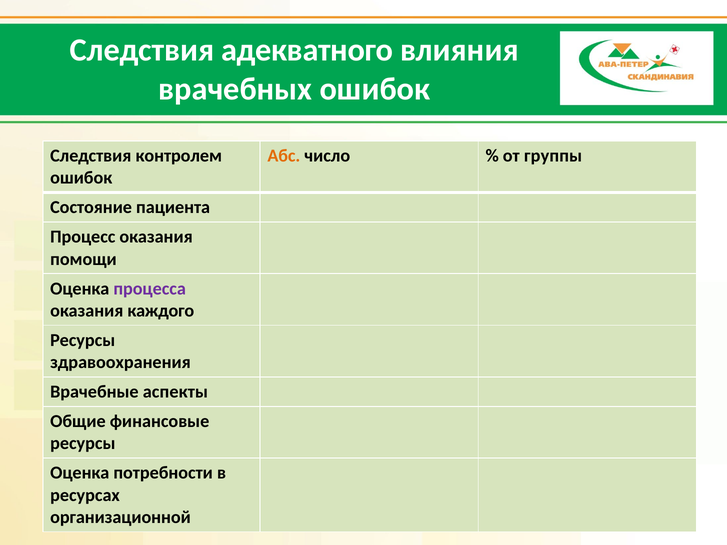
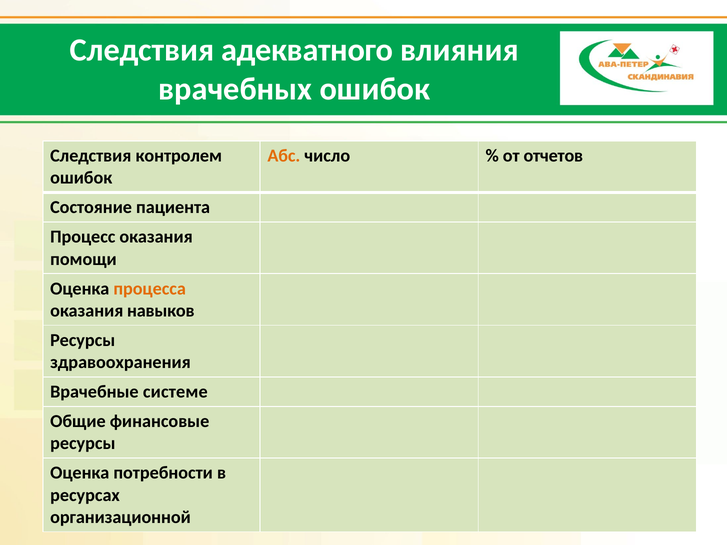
группы: группы -> отчетов
процесса colour: purple -> orange
каждого: каждого -> навыков
аспекты: аспекты -> системе
